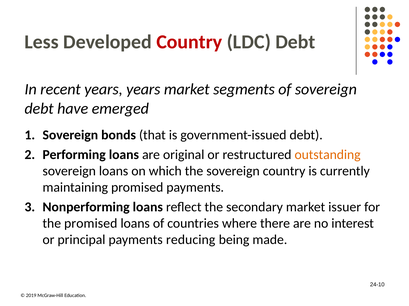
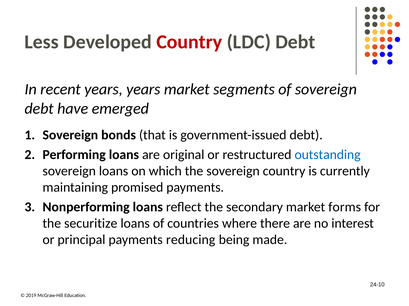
outstanding colour: orange -> blue
issuer: issuer -> forms
the promised: promised -> securitize
